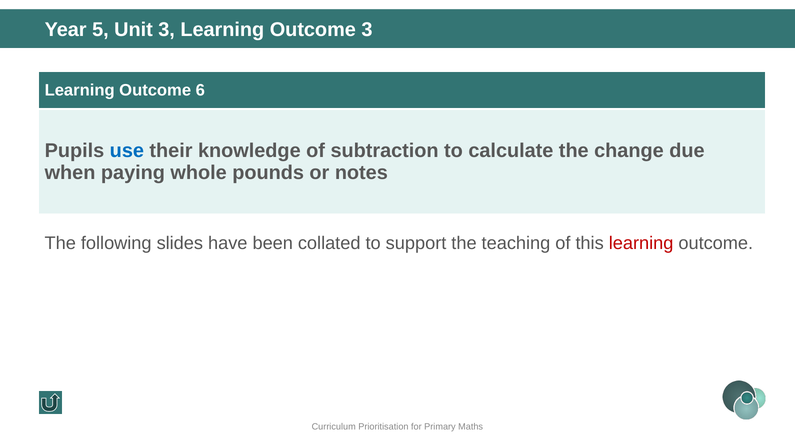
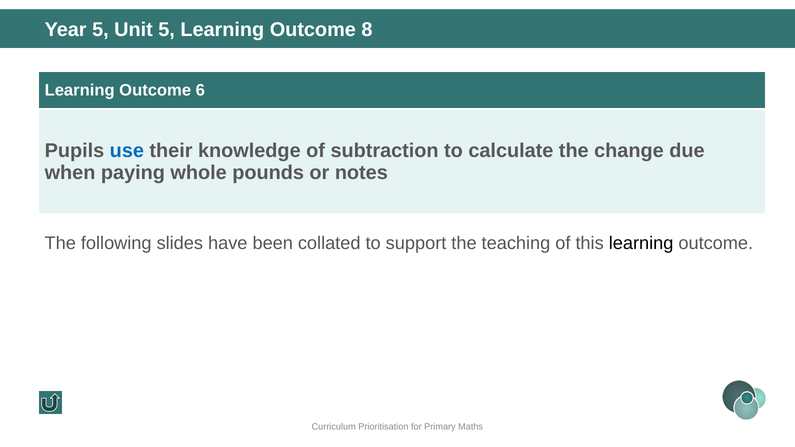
Unit 3: 3 -> 5
Outcome 3: 3 -> 8
learning at (641, 243) colour: red -> black
